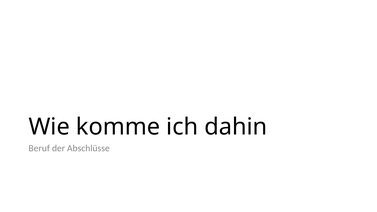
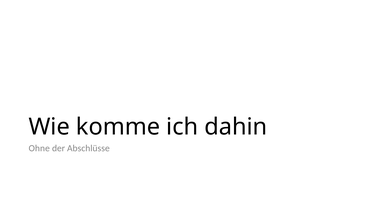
Beruf: Beruf -> Ohne
